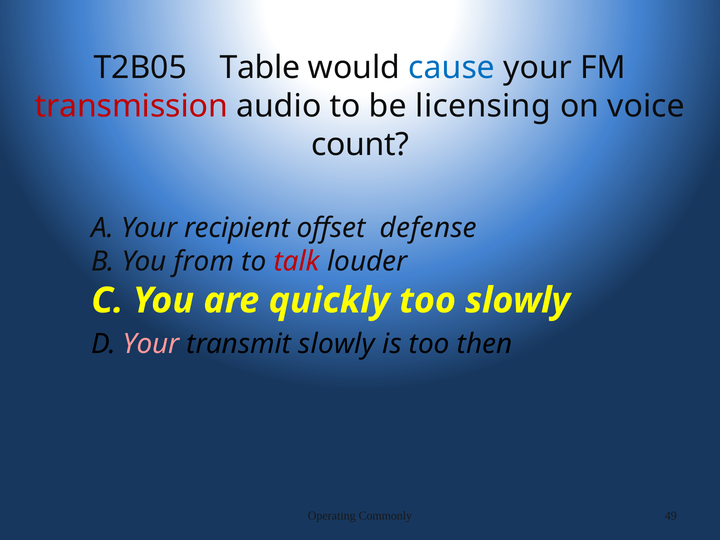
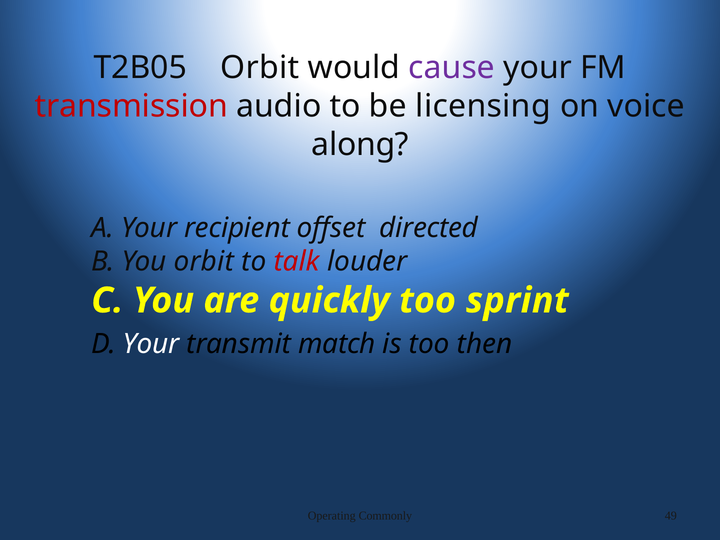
T2B05 Table: Table -> Orbit
cause colour: blue -> purple
count: count -> along
defense: defense -> directed
You from: from -> orbit
too slowly: slowly -> sprint
Your at (151, 344) colour: pink -> white
transmit slowly: slowly -> match
